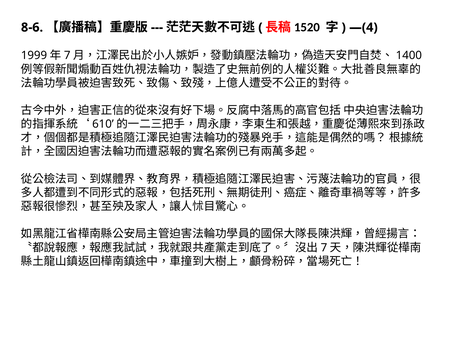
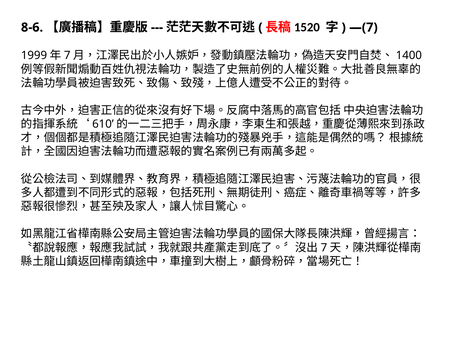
—(4: —(4 -> —(7
